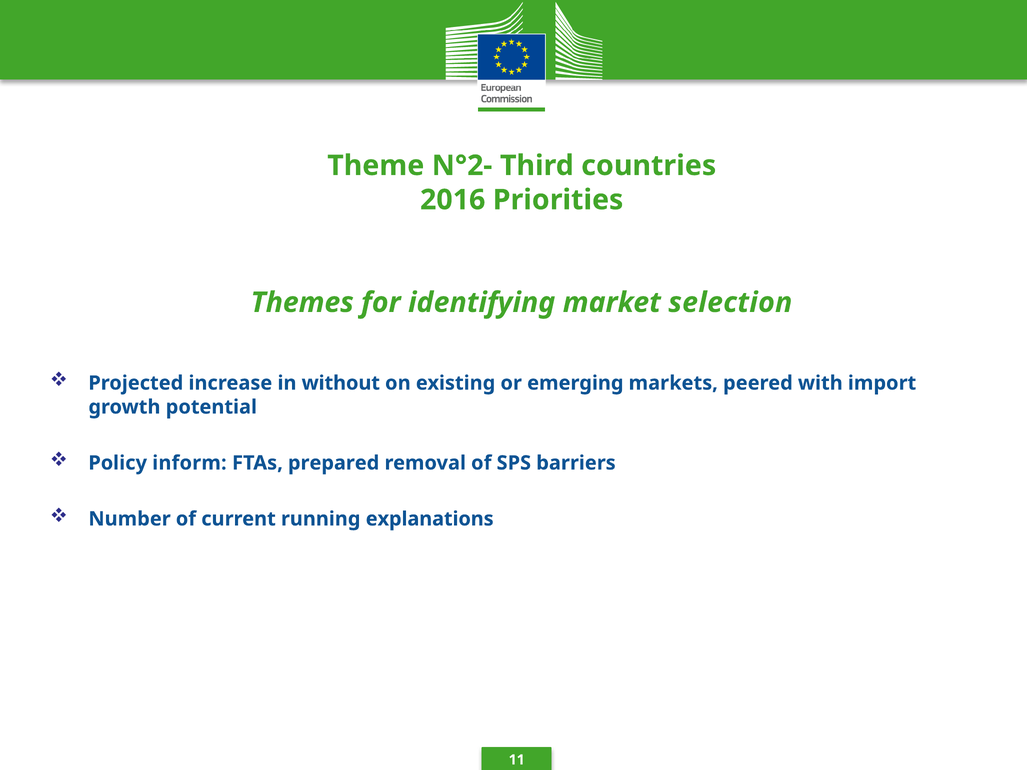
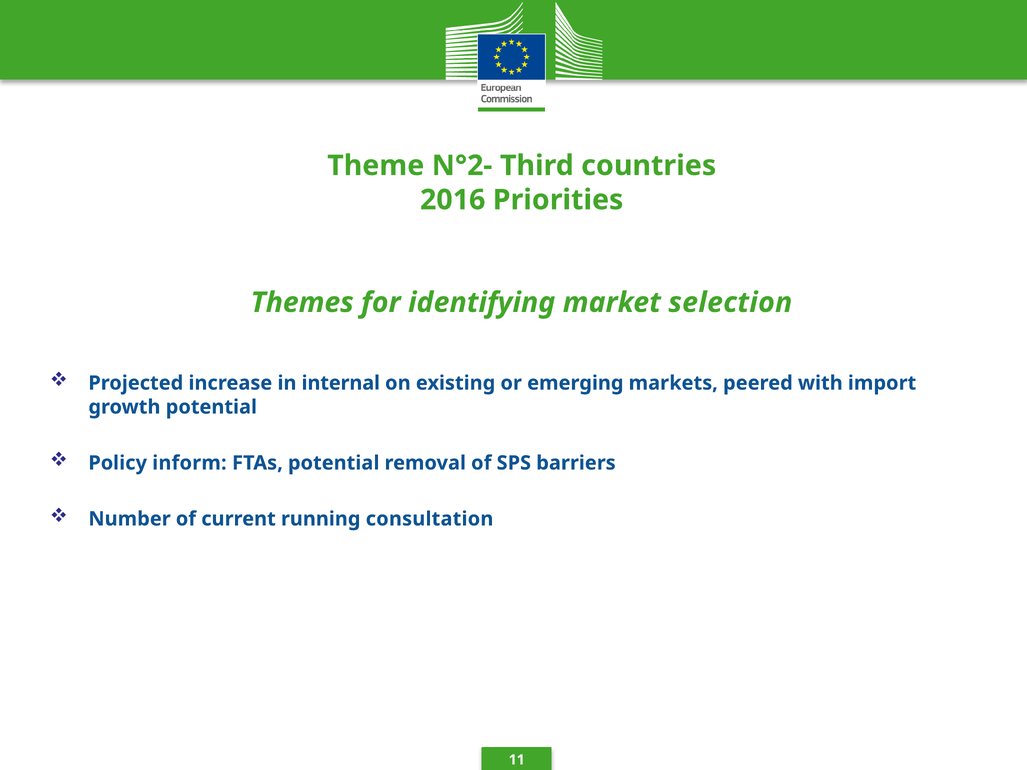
without: without -> internal
FTAs prepared: prepared -> potential
explanations: explanations -> consultation
